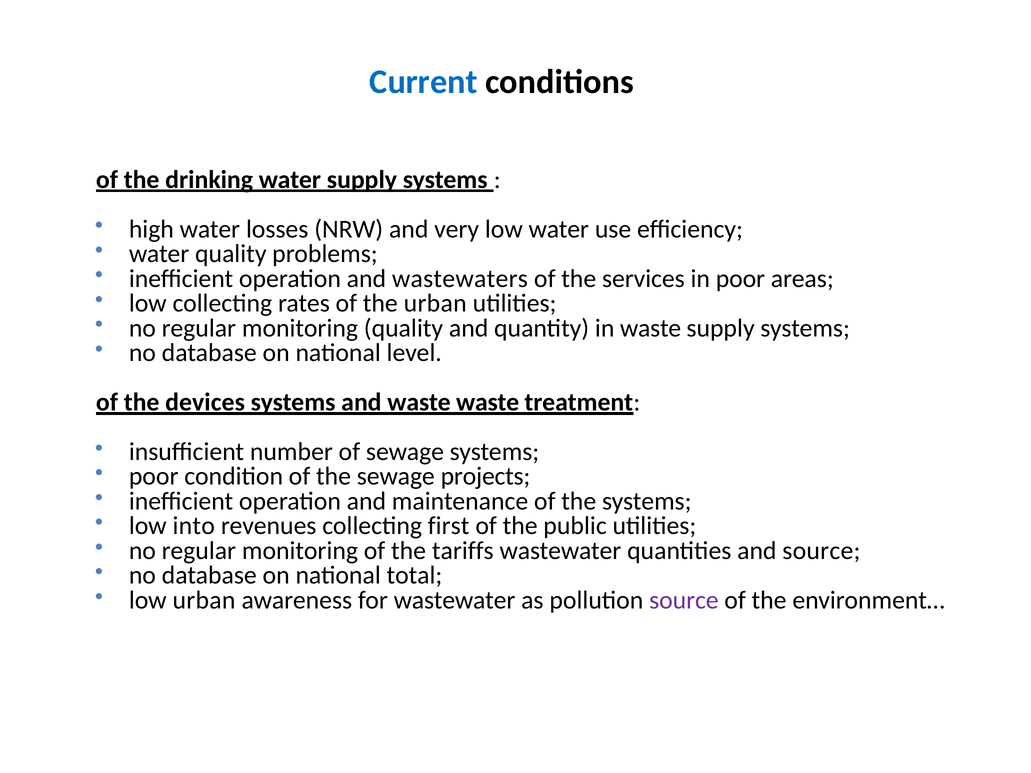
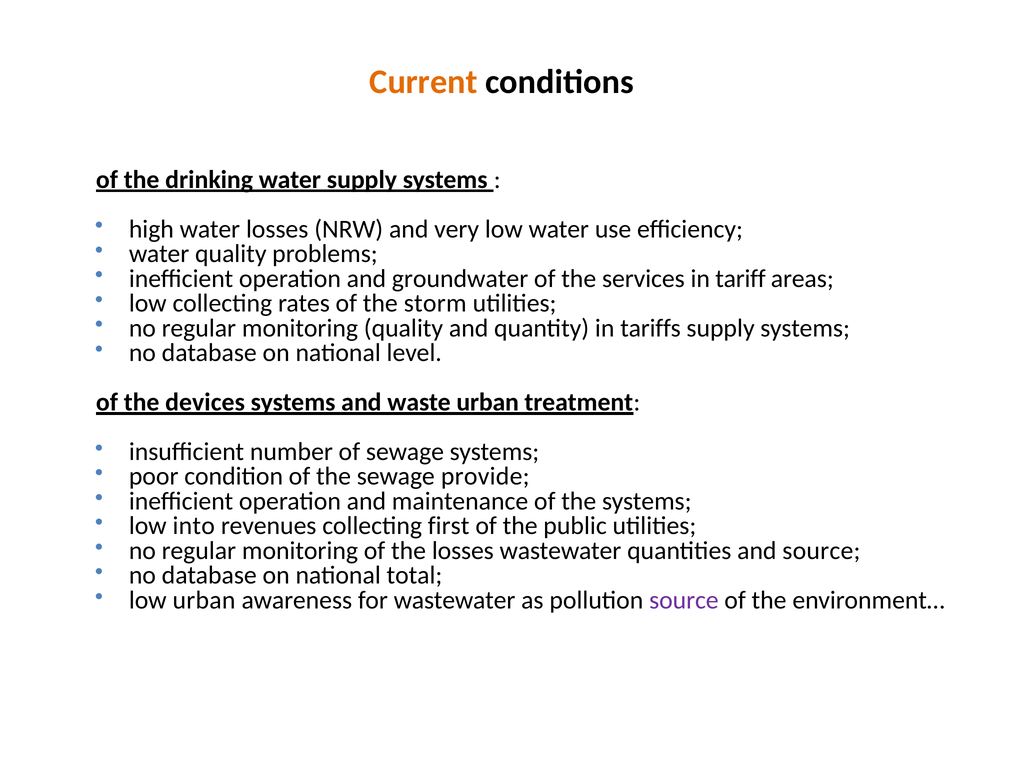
Current colour: blue -> orange
wastewaters: wastewaters -> groundwater
in poor: poor -> tariff
the urban: urban -> storm
in waste: waste -> tariffs
waste waste: waste -> urban
projects: projects -> provide
the tariffs: tariffs -> losses
